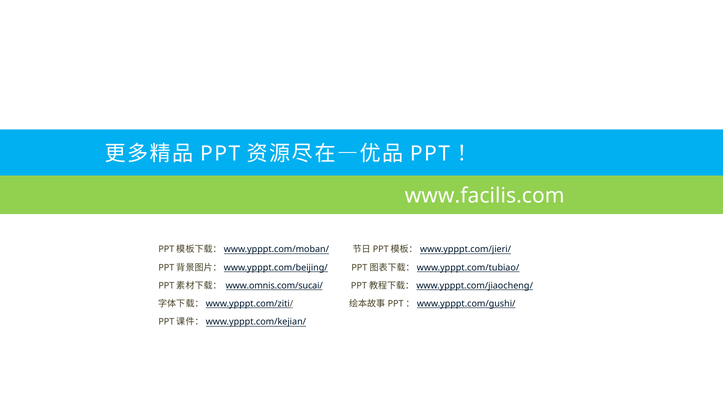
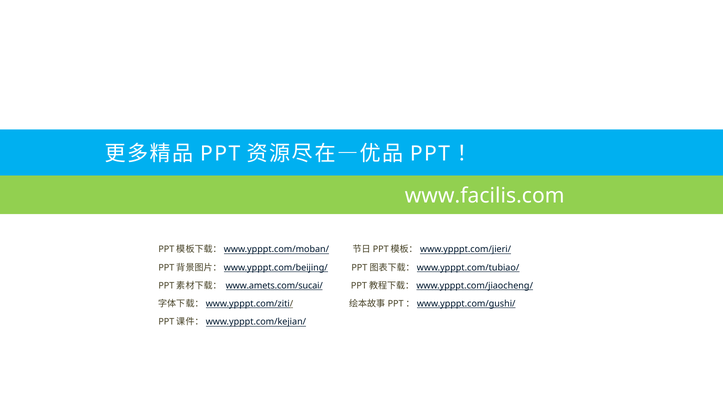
www.omnis.com/sucai/: www.omnis.com/sucai/ -> www.amets.com/sucai/
